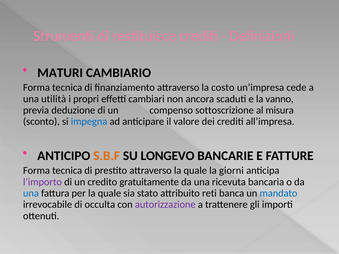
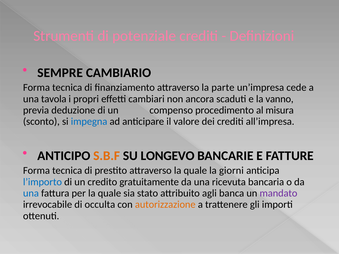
restituisce: restituisce -> potenziale
MATURI: MATURI -> SEMPRE
costo: costo -> parte
utilità: utilità -> tavola
sottoscrizione: sottoscrizione -> procedimento
l’importo colour: purple -> blue
reti: reti -> agli
mandato colour: blue -> purple
autorizzazione colour: purple -> orange
